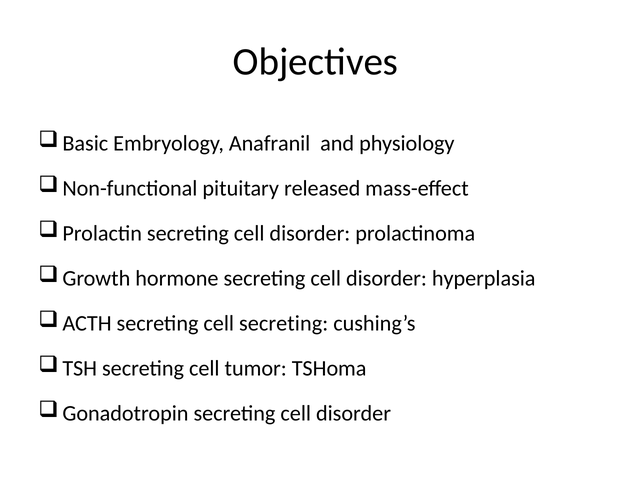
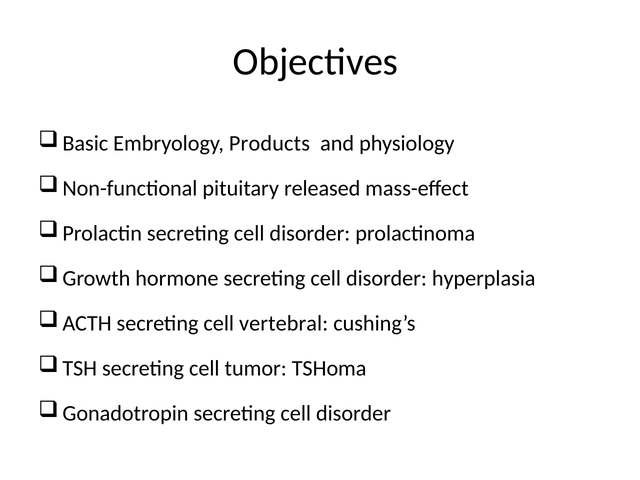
Anafranil: Anafranil -> Products
cell secreting: secreting -> vertebral
